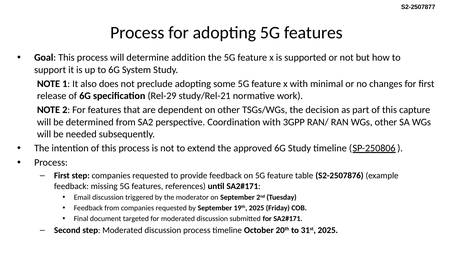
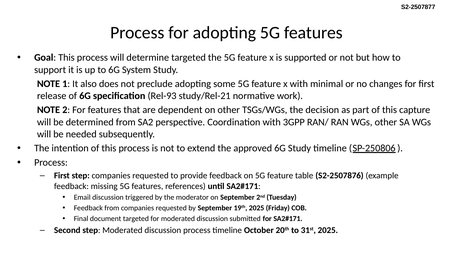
determine addition: addition -> targeted
Rel-29: Rel-29 -> Rel-93
